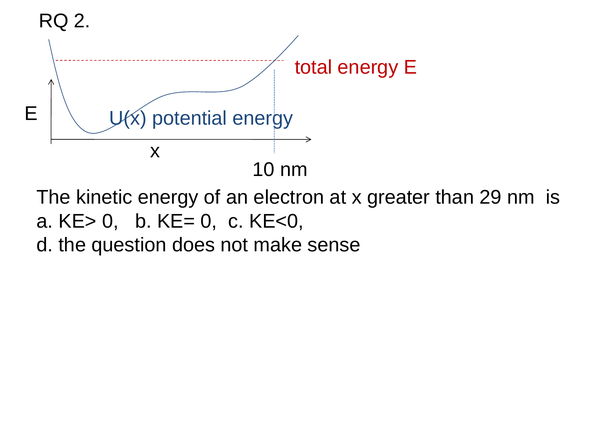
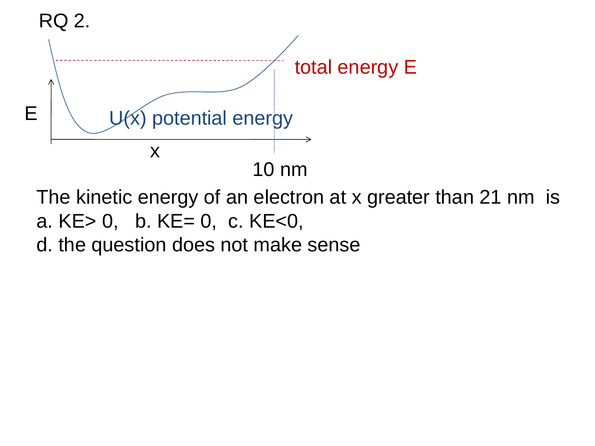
29: 29 -> 21
